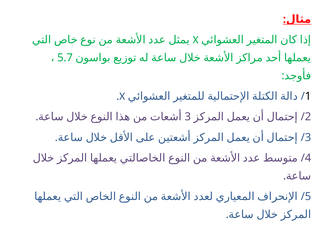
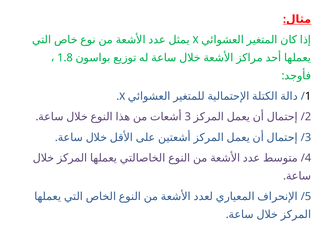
5.7: 5.7 -> 1.8
